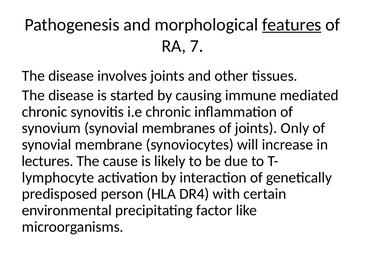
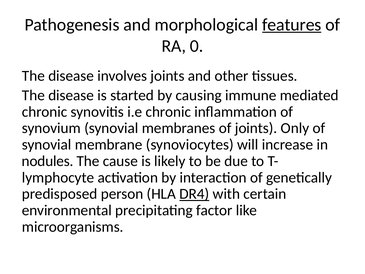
7: 7 -> 0
lectures: lectures -> nodules
DR4 underline: none -> present
